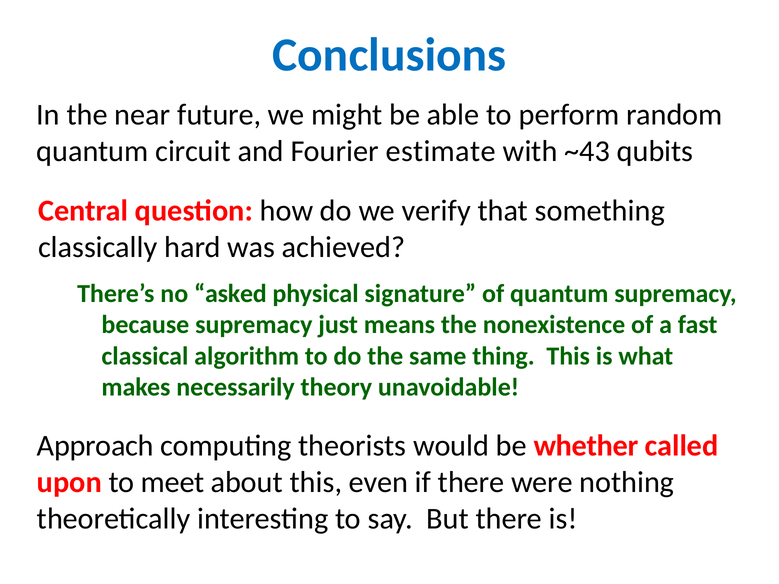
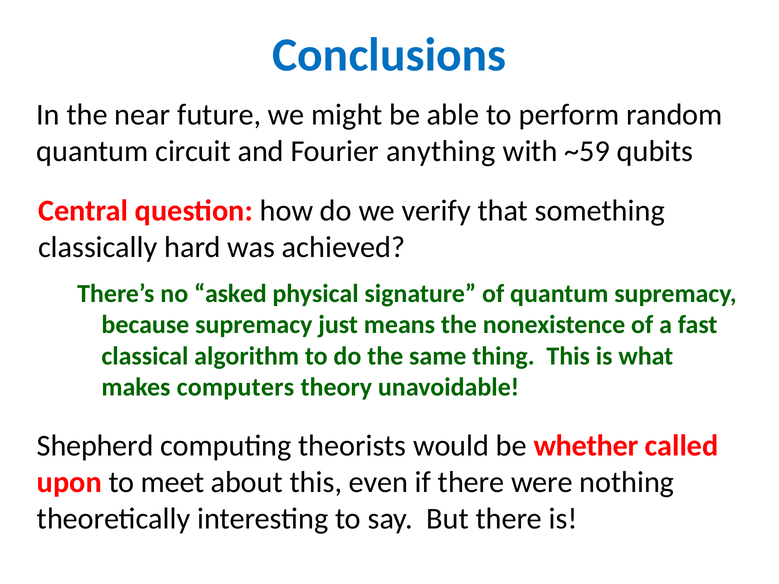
estimate: estimate -> anything
~43: ~43 -> ~59
necessarily: necessarily -> computers
Approach: Approach -> Shepherd
